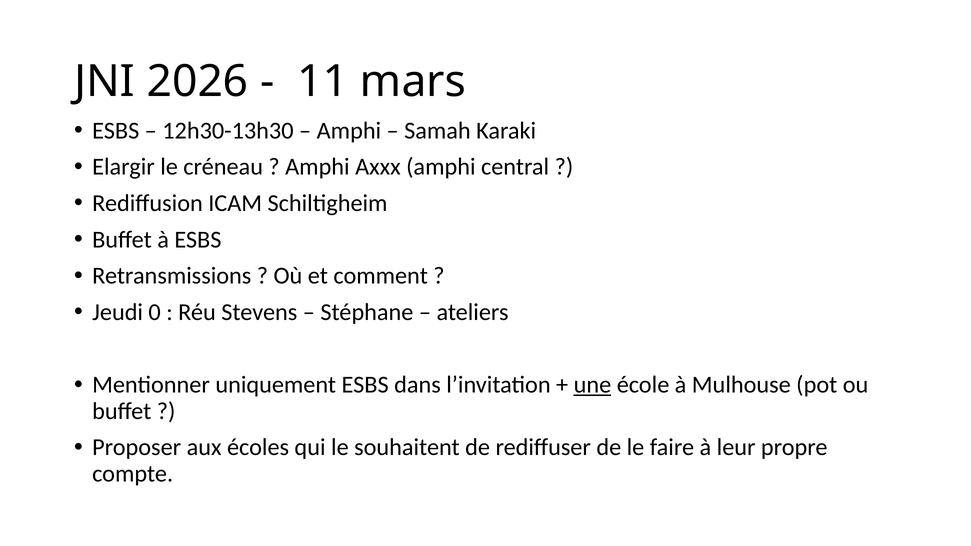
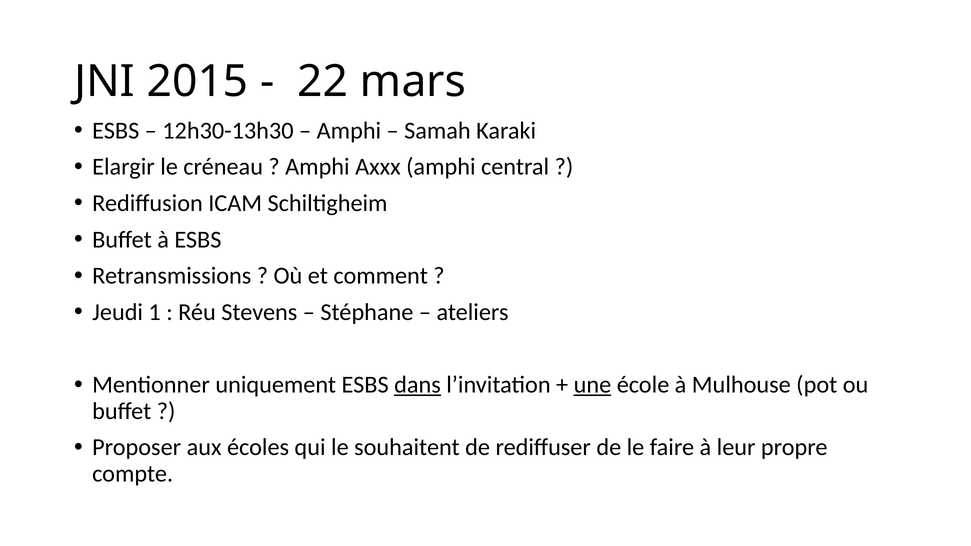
2026: 2026 -> 2015
11: 11 -> 22
0: 0 -> 1
dans underline: none -> present
